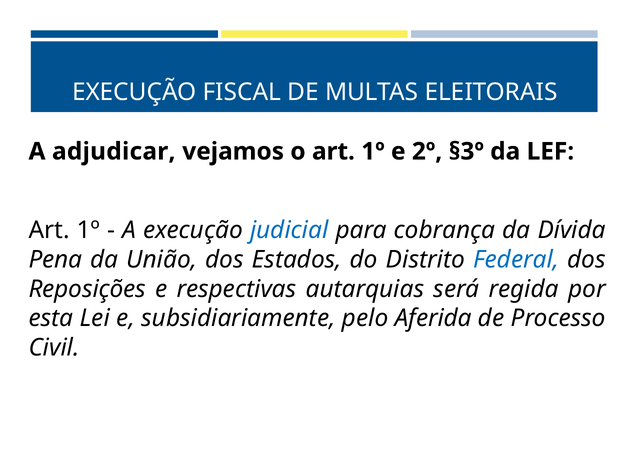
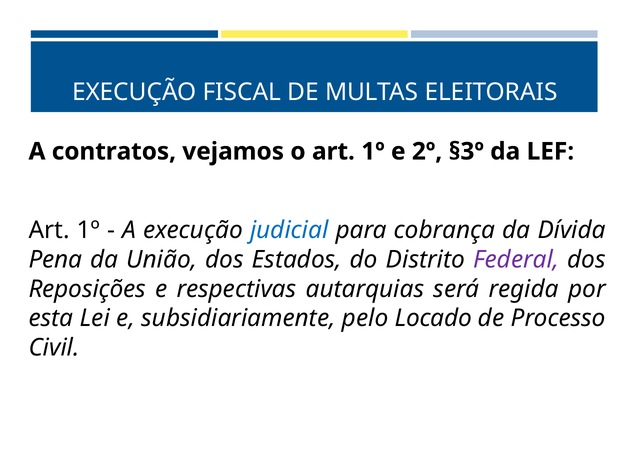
adjudicar: adjudicar -> contratos
Federal colour: blue -> purple
Aferida: Aferida -> Locado
